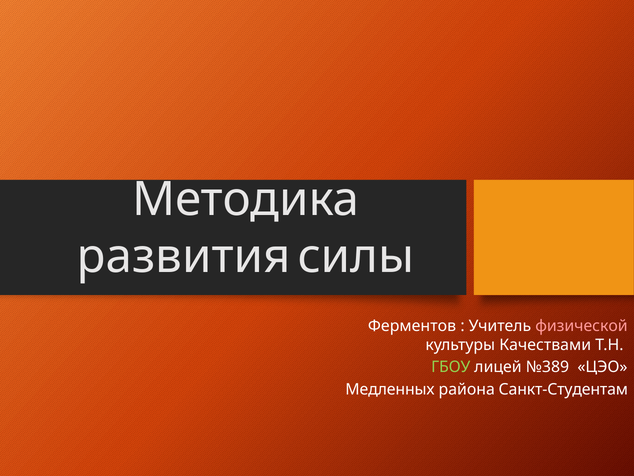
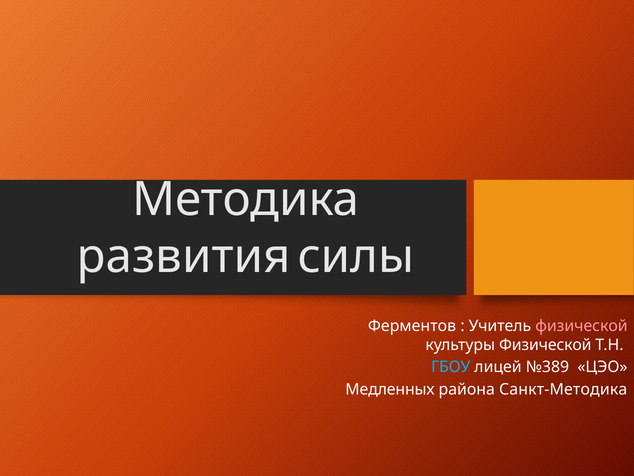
культуры Качествами: Качествами -> Физической
ГБОУ colour: light green -> light blue
Санкт-Студентам: Санкт-Студентам -> Санкт-Методика
